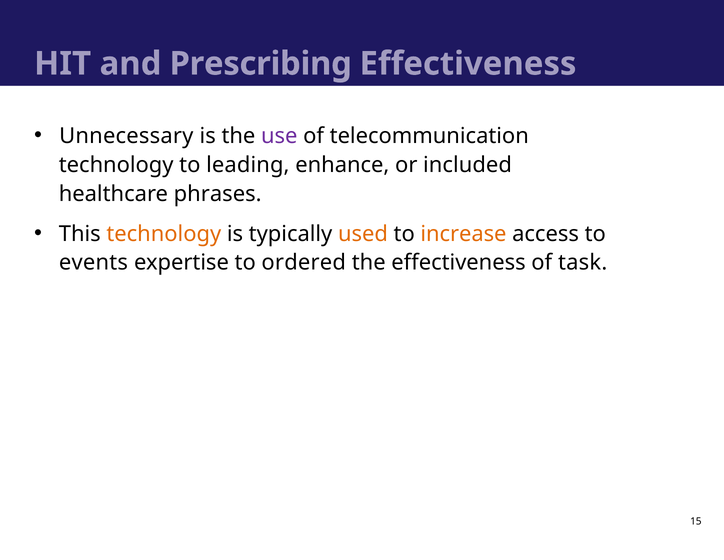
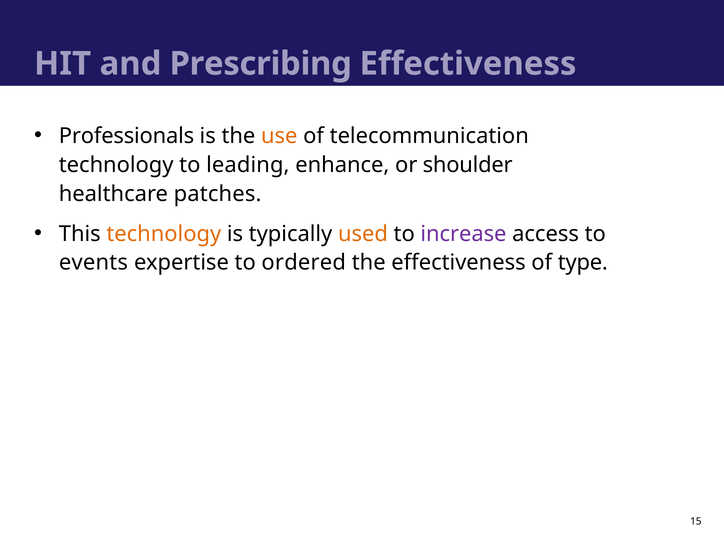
Unnecessary: Unnecessary -> Professionals
use colour: purple -> orange
included: included -> shoulder
phrases: phrases -> patches
increase colour: orange -> purple
task: task -> type
